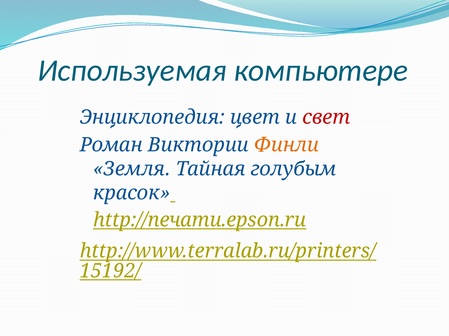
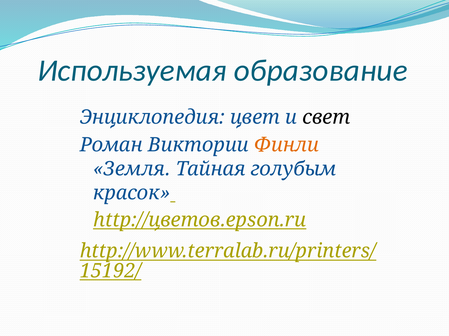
компьютере: компьютере -> образование
свет colour: red -> black
http://печати.epson.ru: http://печати.epson.ru -> http://цветов.epson.ru
